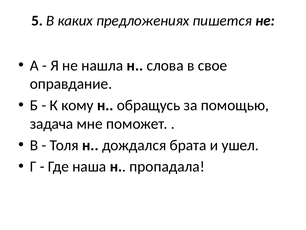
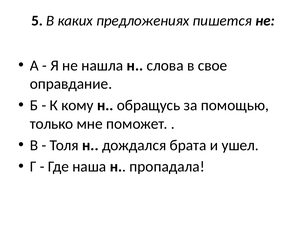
задача: задача -> только
